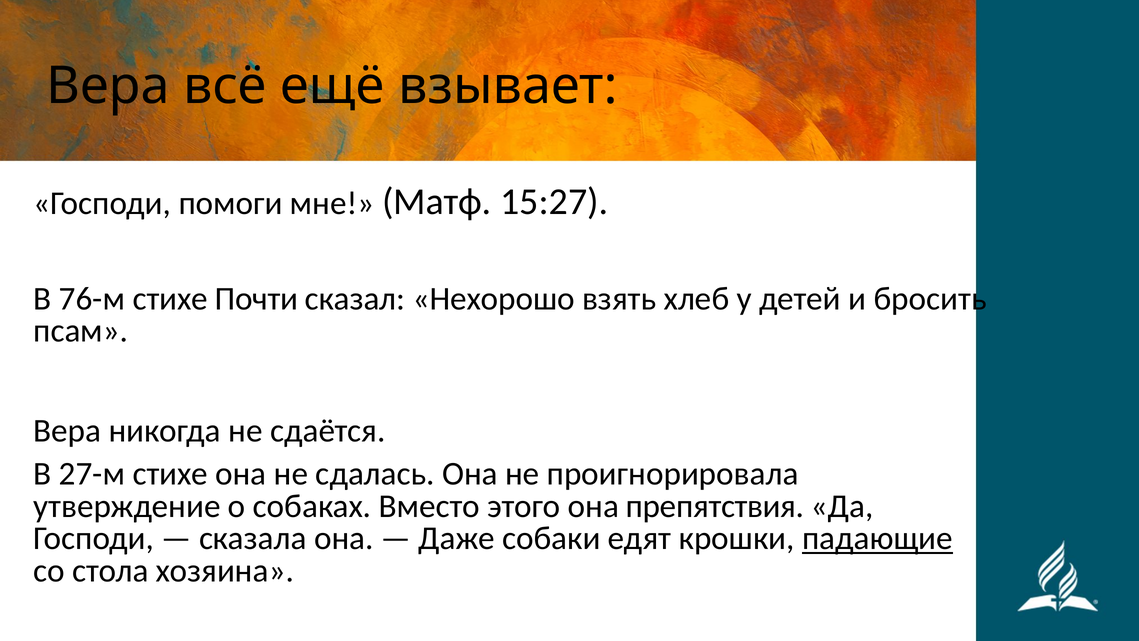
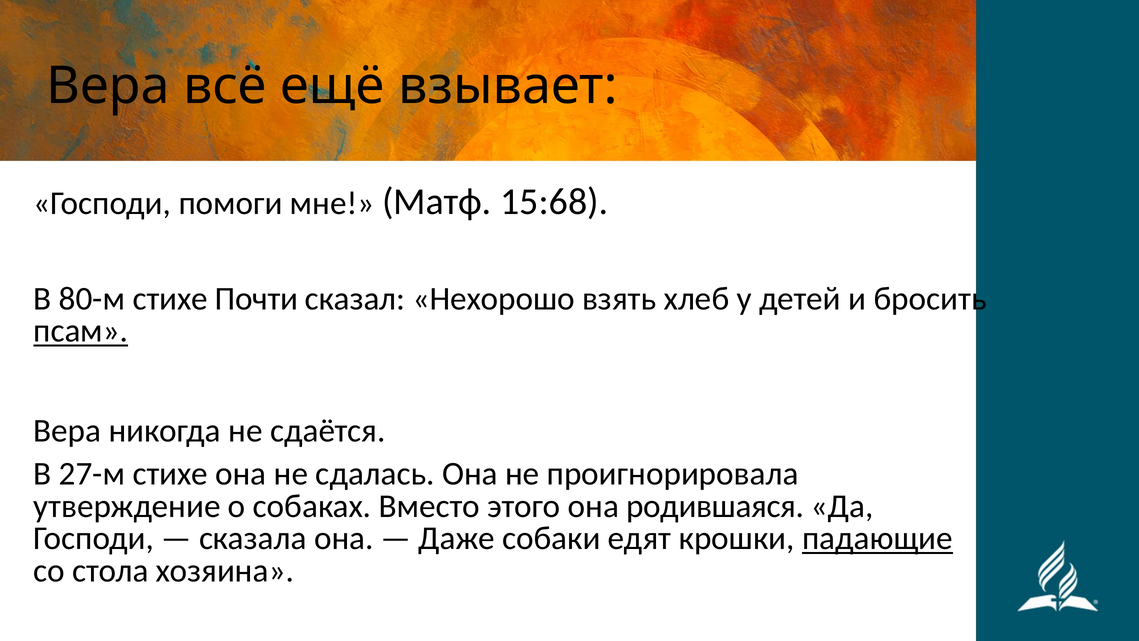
15:27: 15:27 -> 15:68
76-м: 76-м -> 80-м
псам underline: none -> present
препятствия: препятствия -> родившаяся
